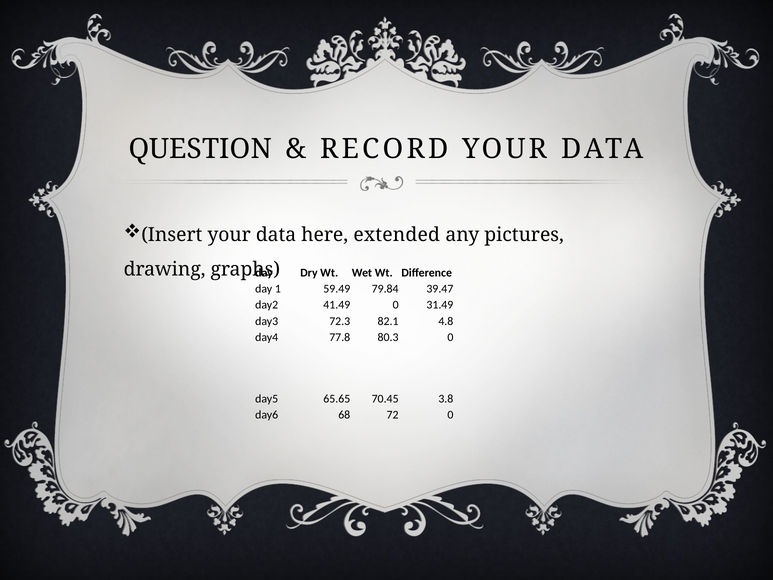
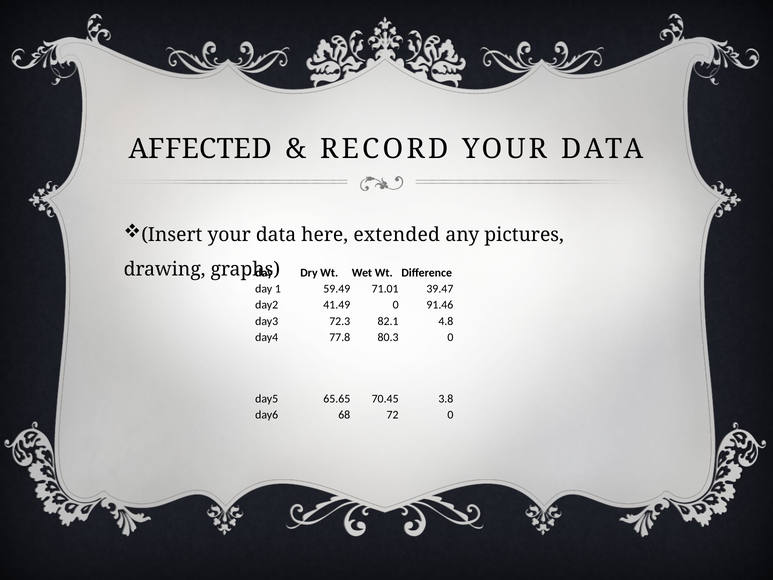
QUESTION: QUESTION -> AFFECTED
79.84: 79.84 -> 71.01
31.49: 31.49 -> 91.46
